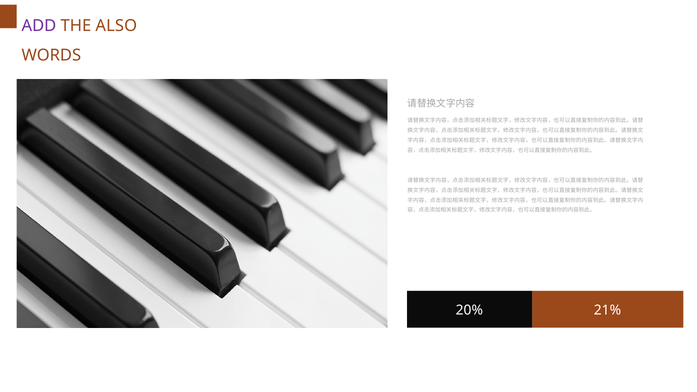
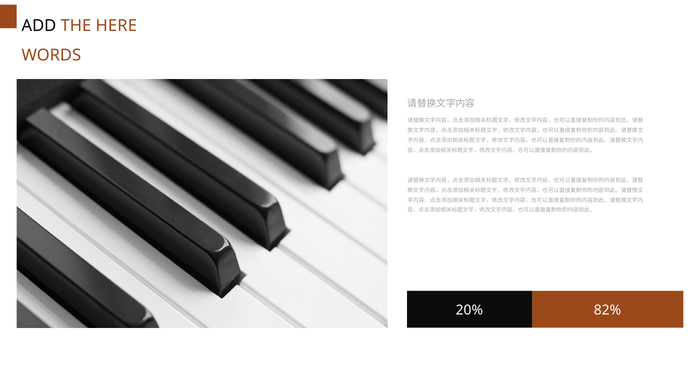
ADD colour: purple -> black
ALSO: ALSO -> HERE
21%: 21% -> 82%
